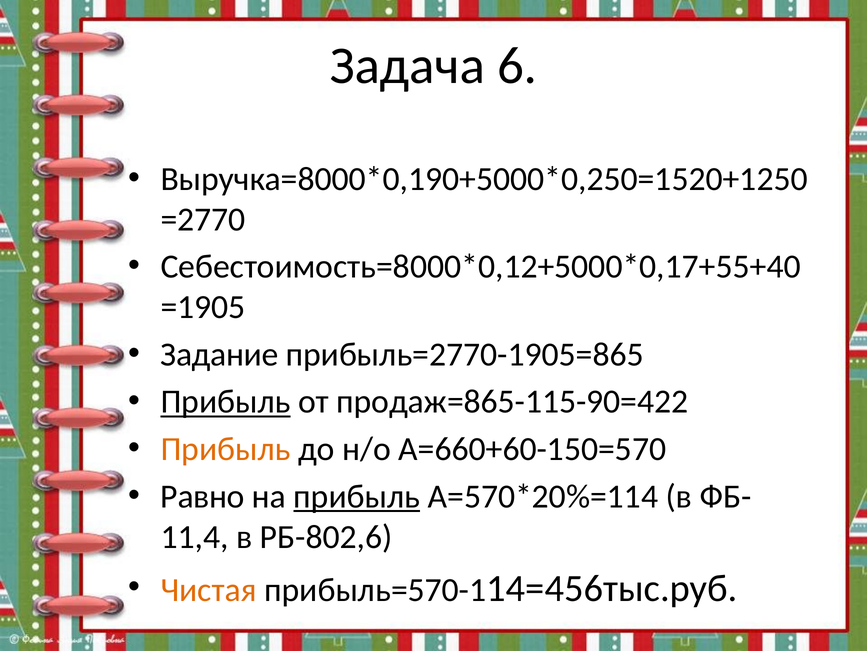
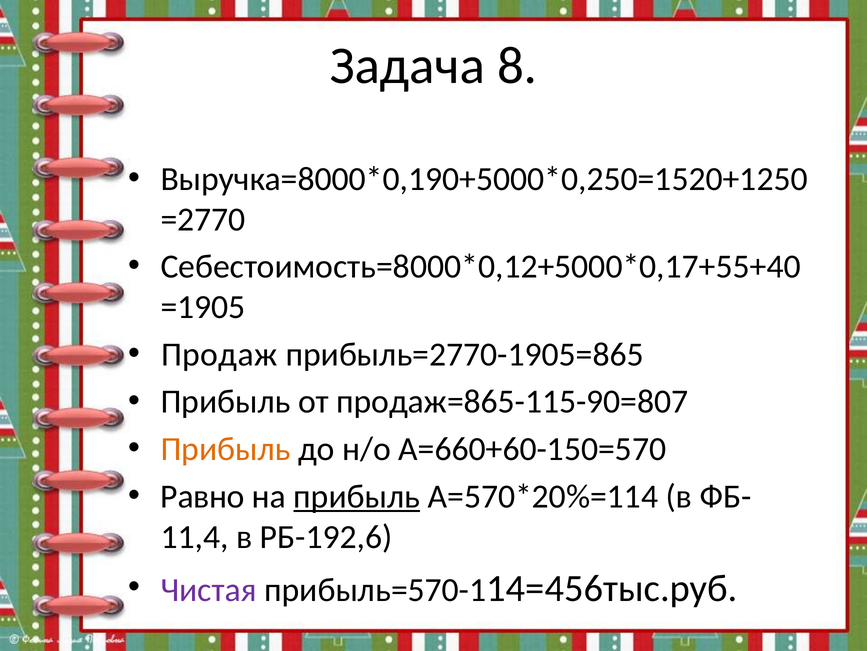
6: 6 -> 8
Задание: Задание -> Продаж
Прибыль at (226, 401) underline: present -> none
продаж=865-115-90=422: продаж=865-115-90=422 -> продаж=865-115-90=807
РБ-802,6: РБ-802,6 -> РБ-192,6
Чистая colour: orange -> purple
